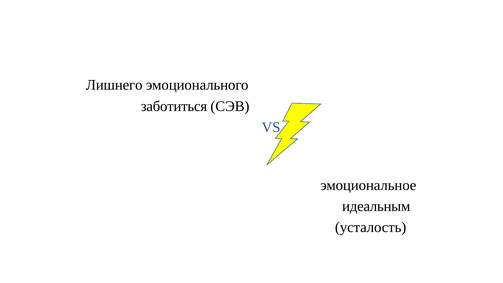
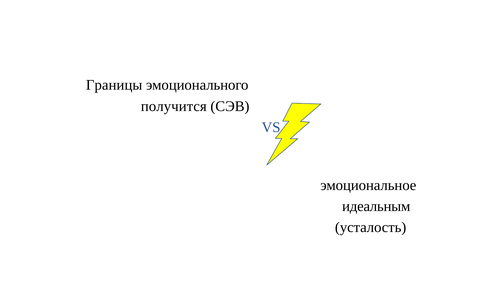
Лишнего: Лишнего -> Границы
заботиться: заботиться -> получится
